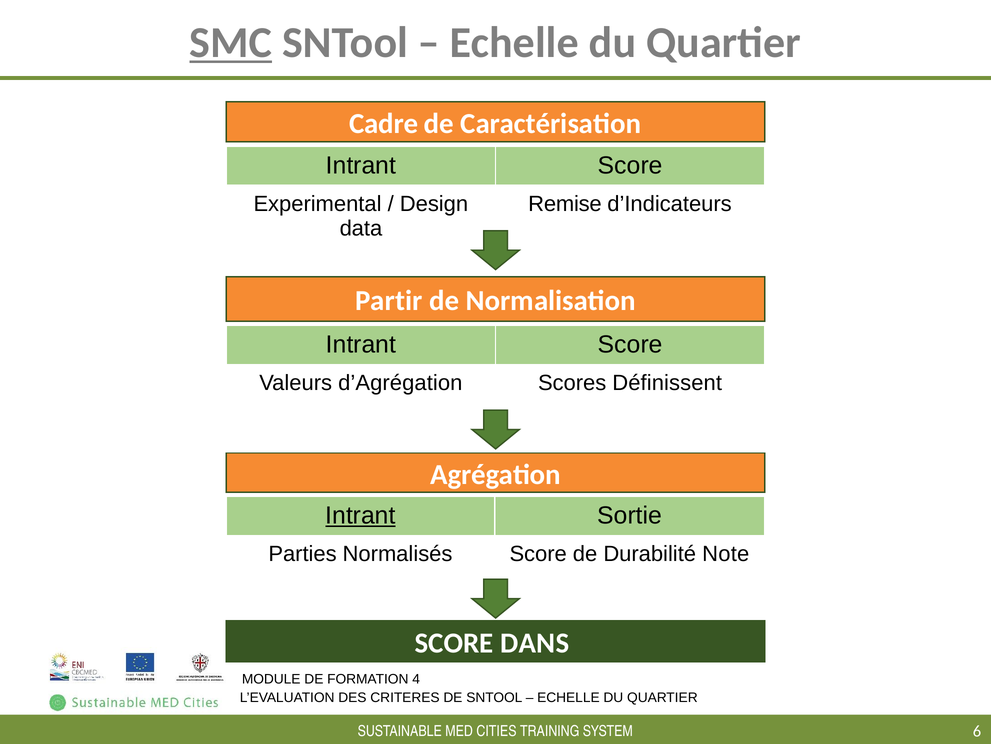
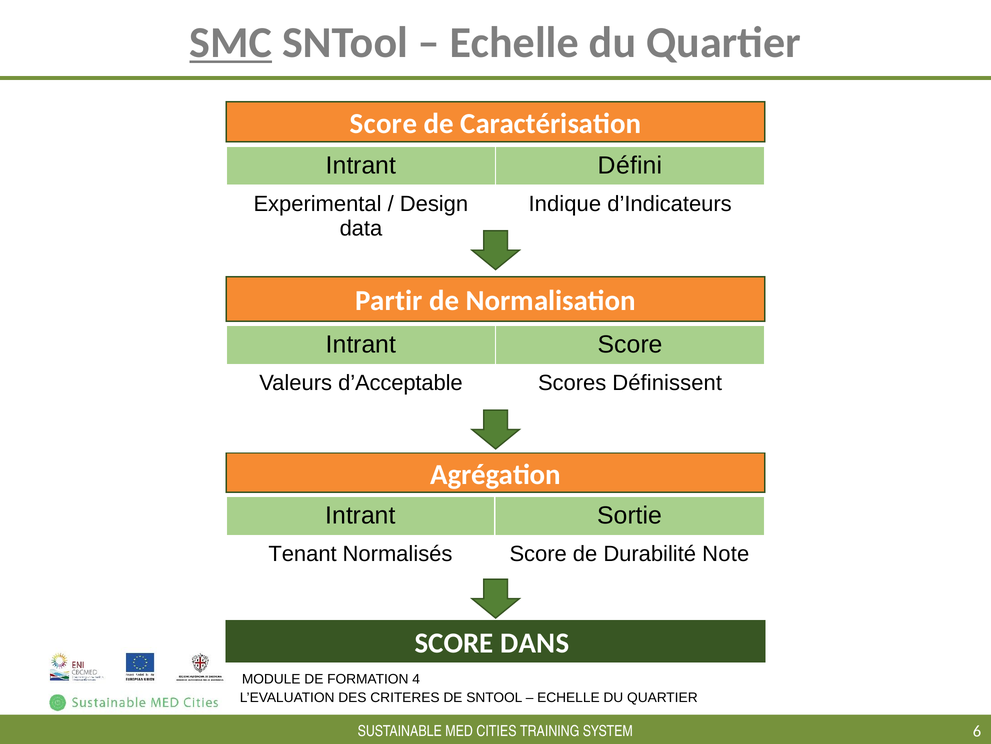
Cadre at (384, 124): Cadre -> Score
Score at (630, 165): Score -> Défini
Remise: Remise -> Indique
d’Agrégation: d’Agrégation -> d’Acceptable
Intrant at (361, 515) underline: present -> none
Parties: Parties -> Tenant
